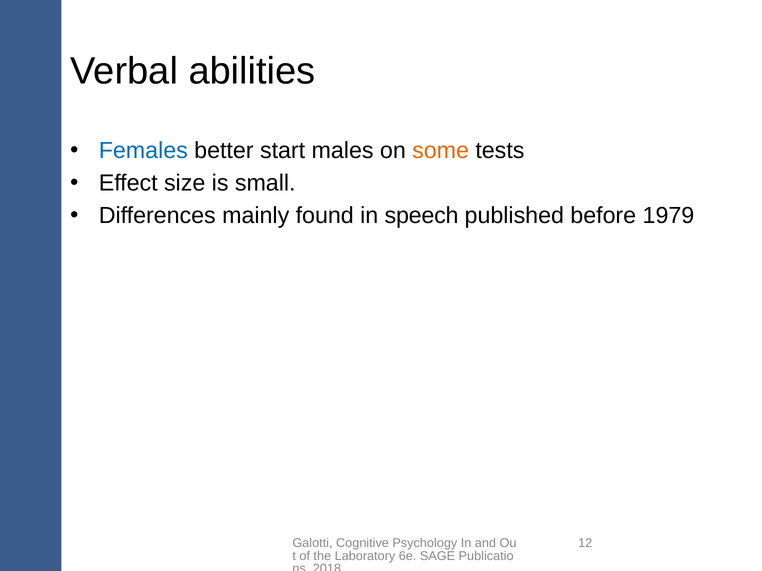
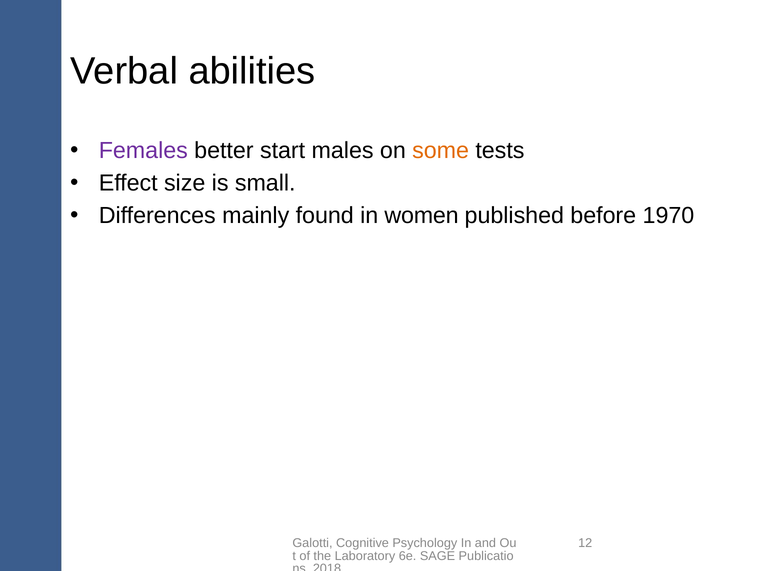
Females colour: blue -> purple
speech: speech -> women
1979: 1979 -> 1970
